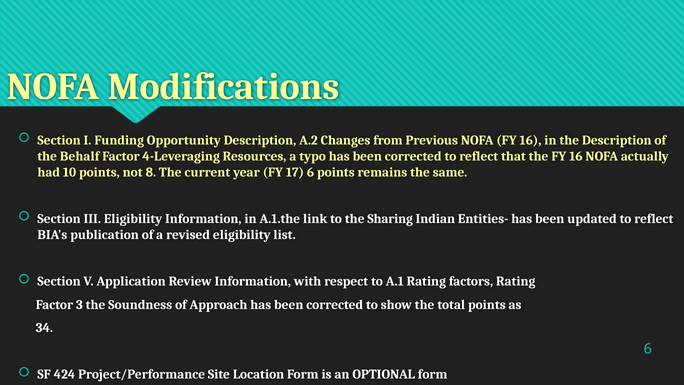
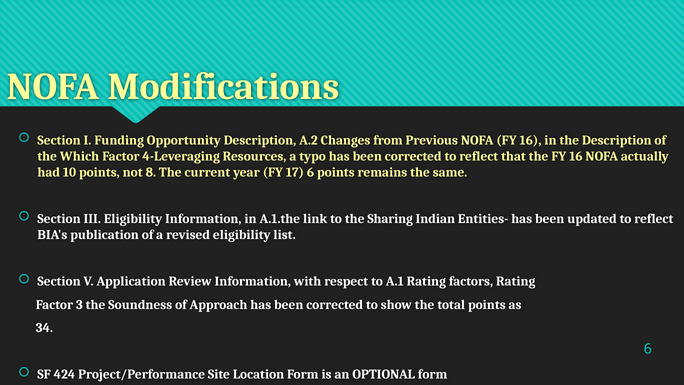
Behalf: Behalf -> Which
